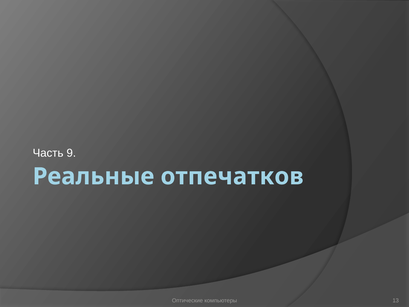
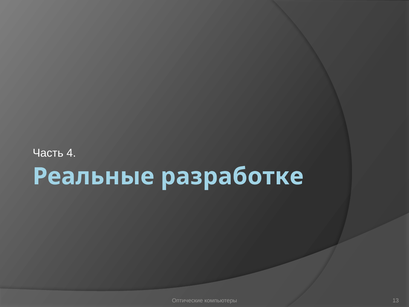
9: 9 -> 4
отпечатков: отпечатков -> разработке
